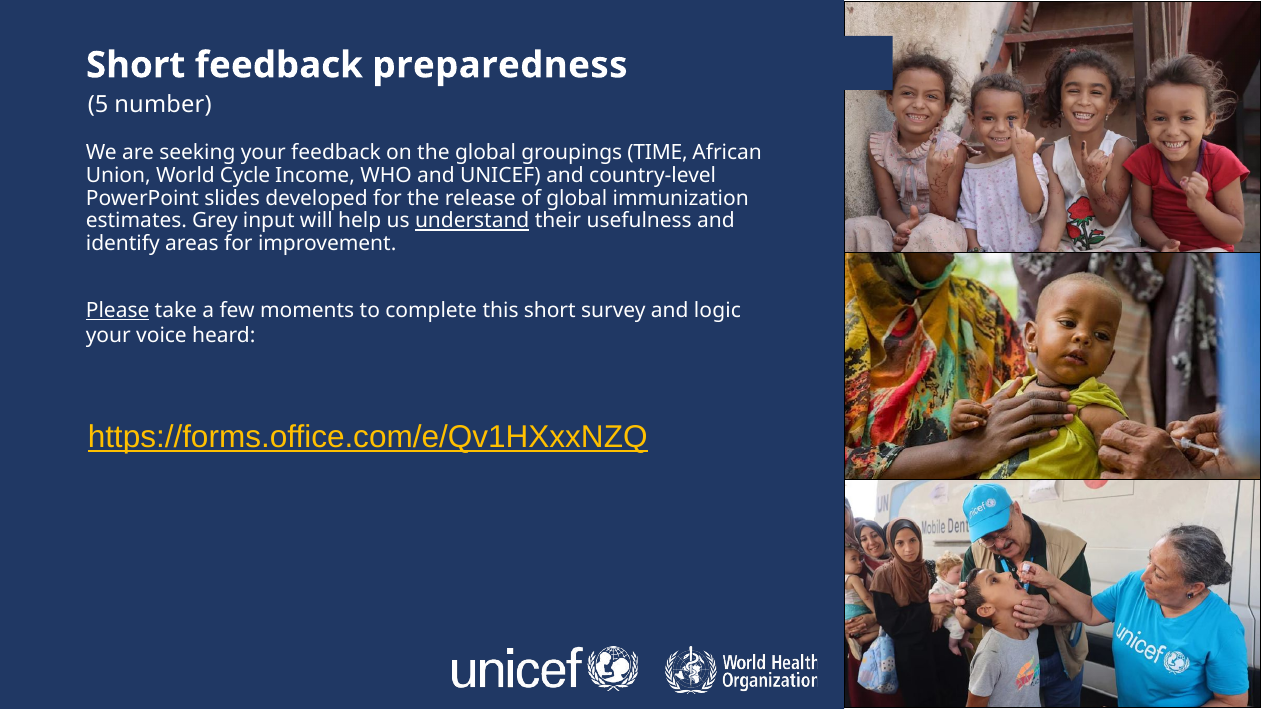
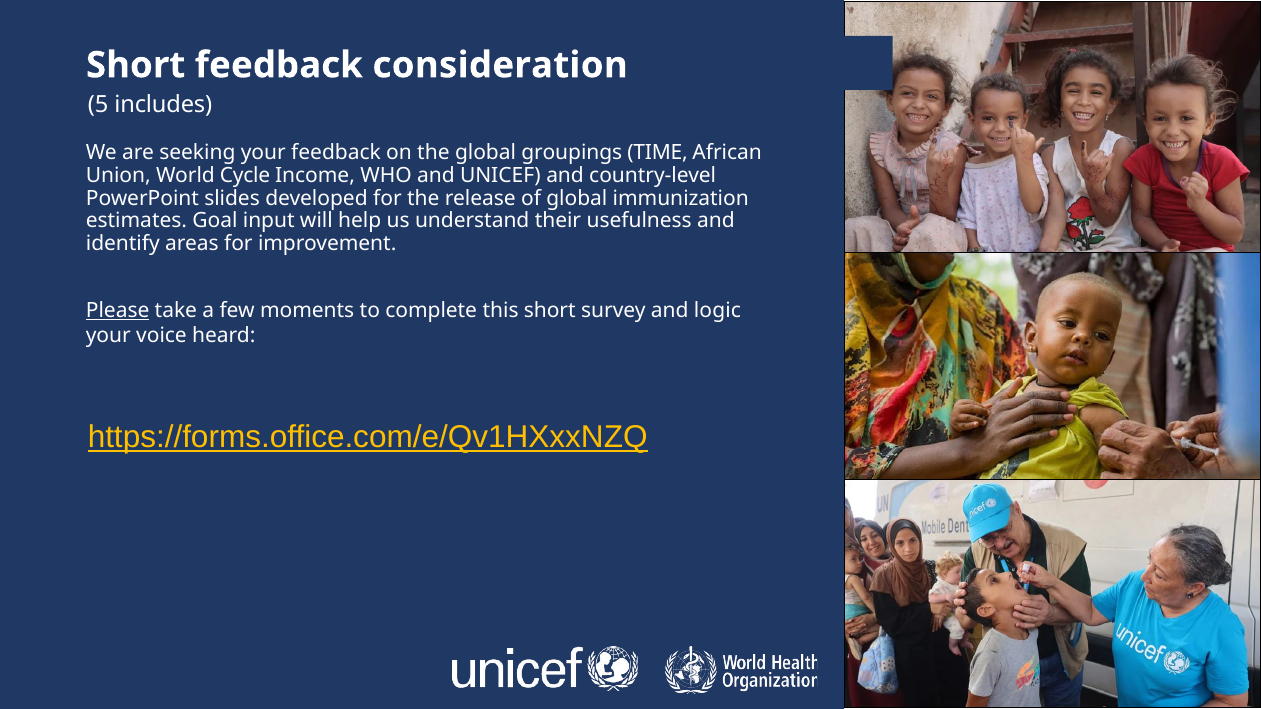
preparedness: preparedness -> consideration
number: number -> includes
Grey: Grey -> Goal
understand underline: present -> none
